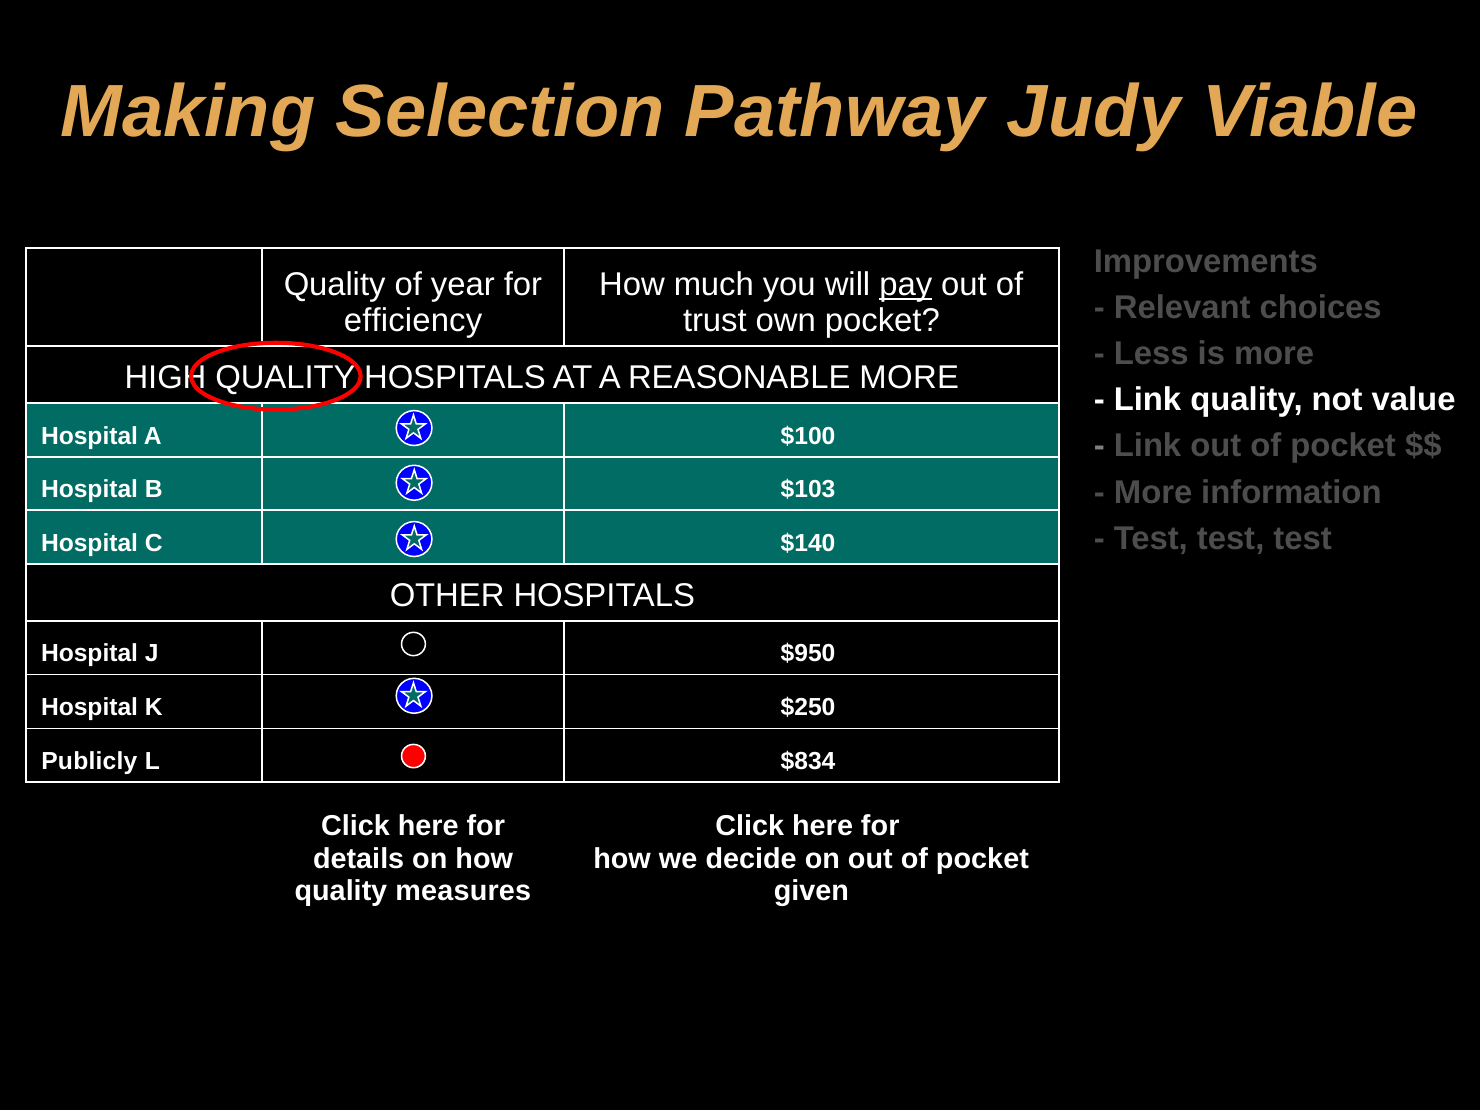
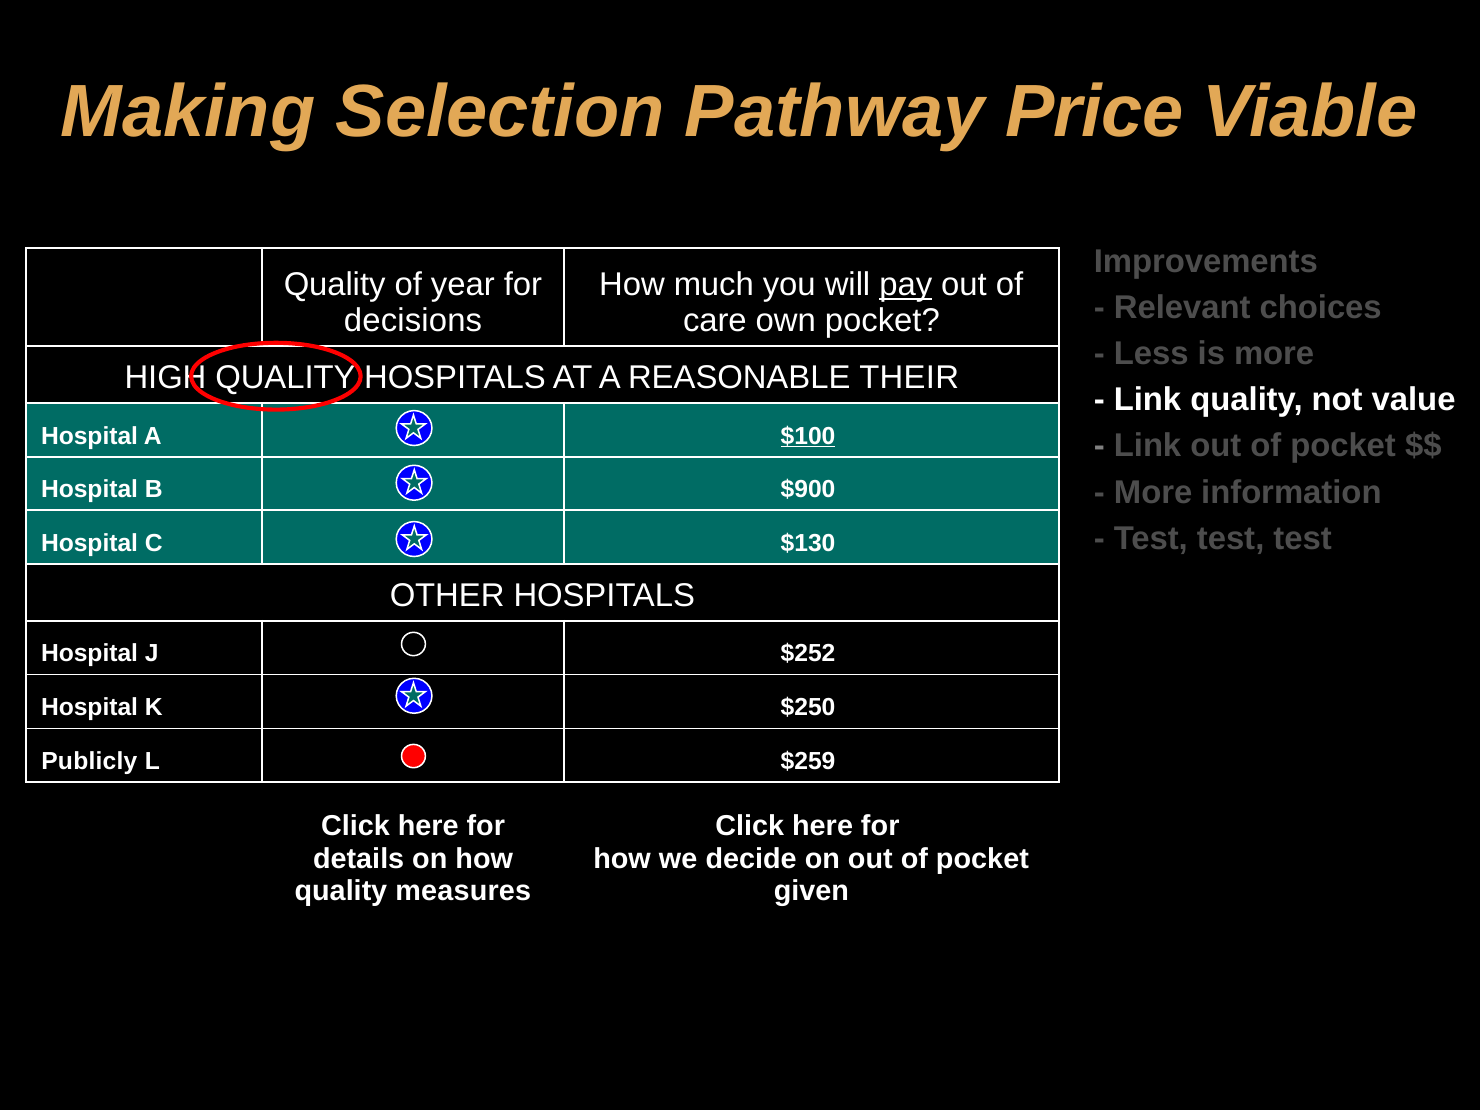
Judy: Judy -> Price
efficiency: efficiency -> decisions
trust: trust -> care
REASONABLE MORE: MORE -> THEIR
$100 underline: none -> present
$103: $103 -> $900
$140: $140 -> $130
$950: $950 -> $252
$834: $834 -> $259
